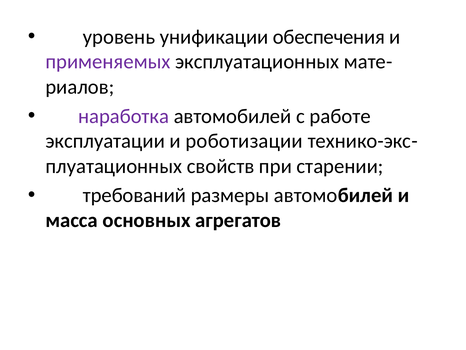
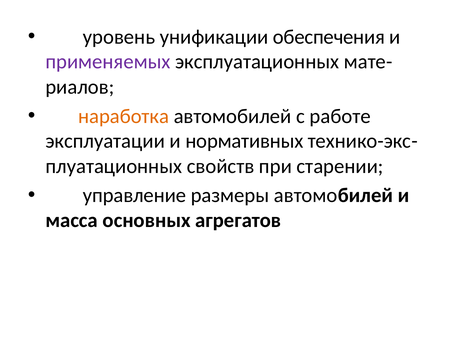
наработка colour: purple -> orange
роботизации: роботизации -> нормативных
требований: требований -> управление
